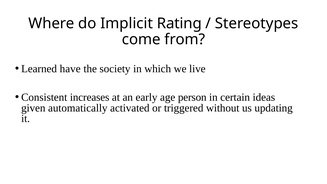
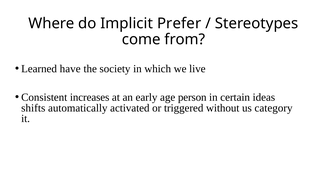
Rating: Rating -> Prefer
given: given -> shifts
updating: updating -> category
